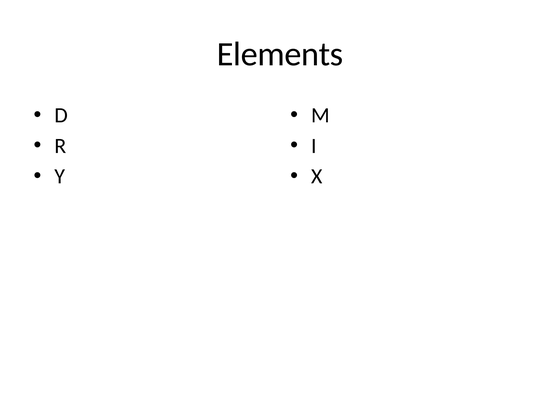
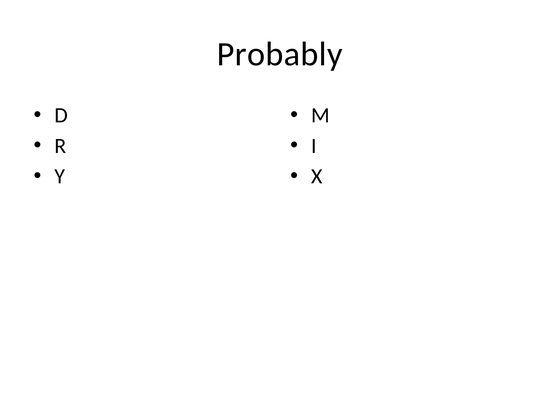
Elements: Elements -> Probably
